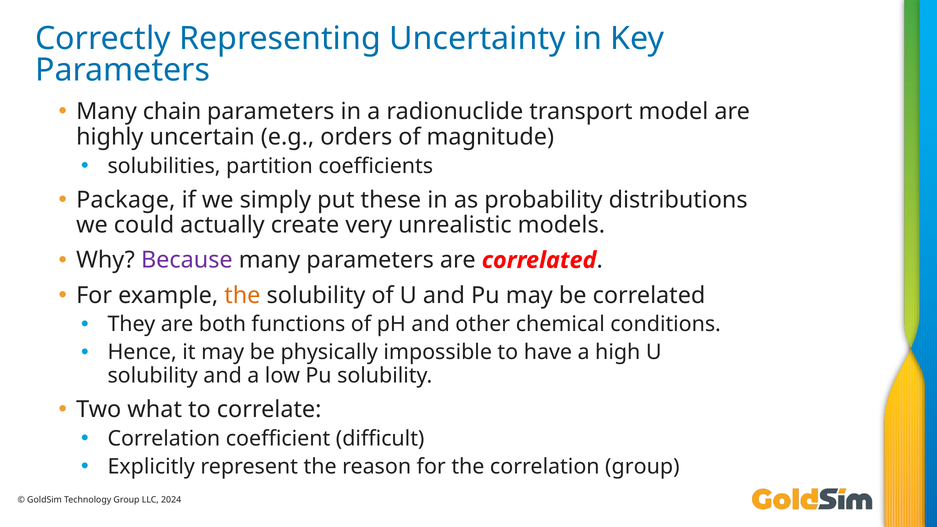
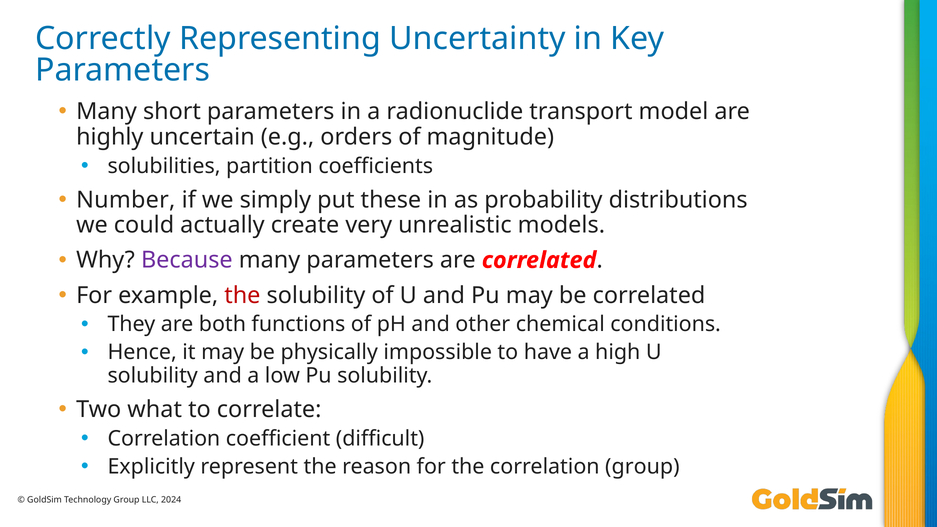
chain: chain -> short
Package: Package -> Number
the at (242, 295) colour: orange -> red
